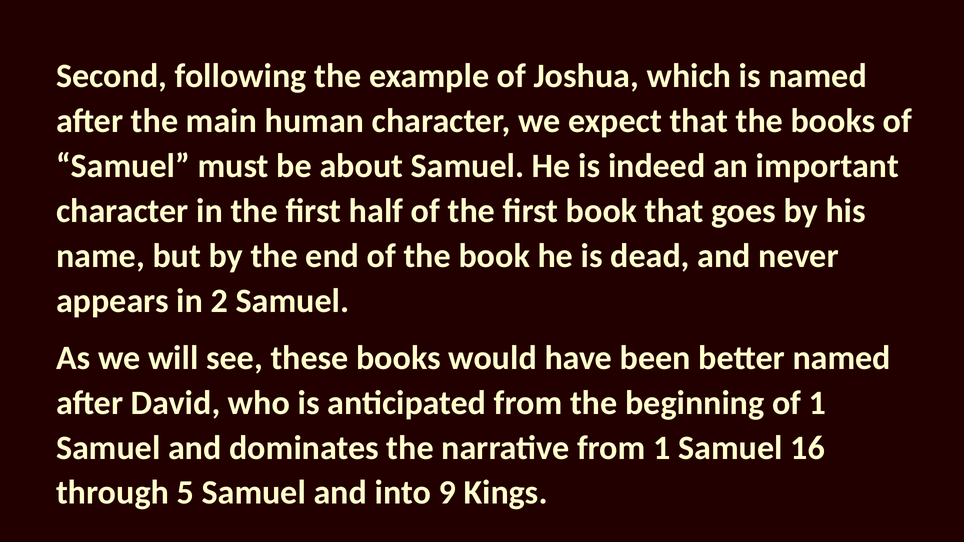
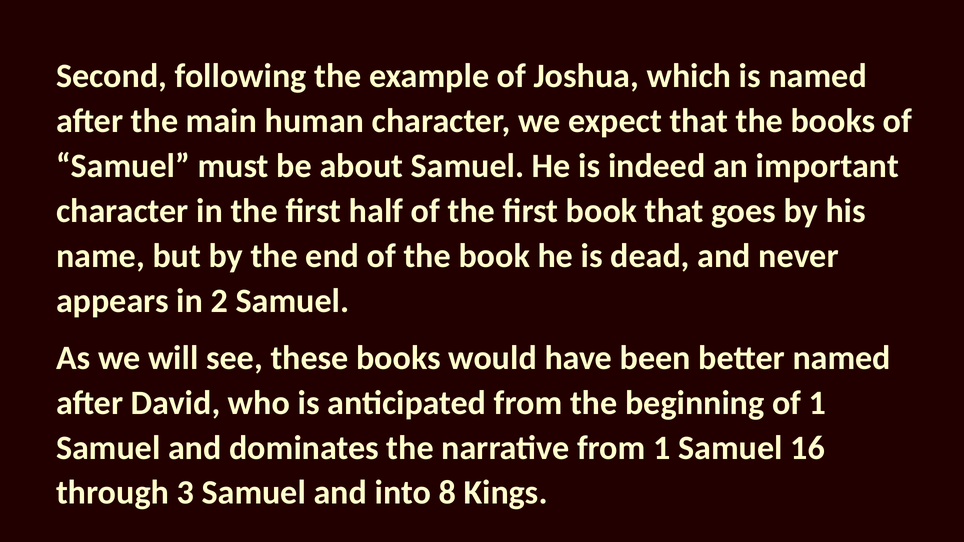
5: 5 -> 3
9: 9 -> 8
